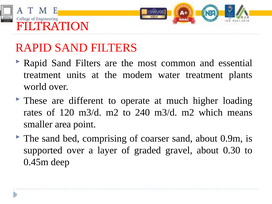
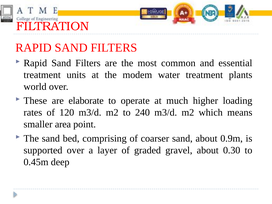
different: different -> elaborate
